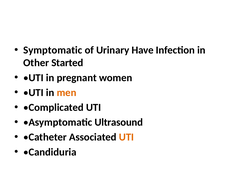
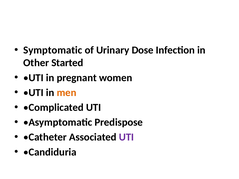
Have: Have -> Dose
Ultrasound: Ultrasound -> Predispose
UTI at (126, 137) colour: orange -> purple
